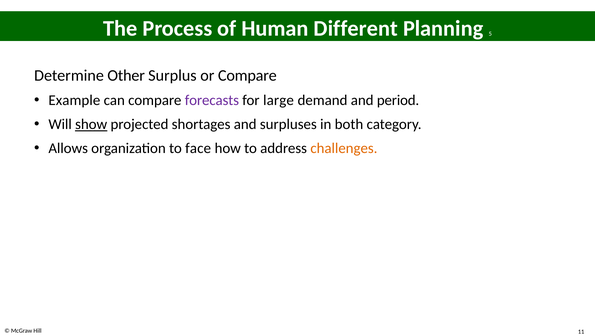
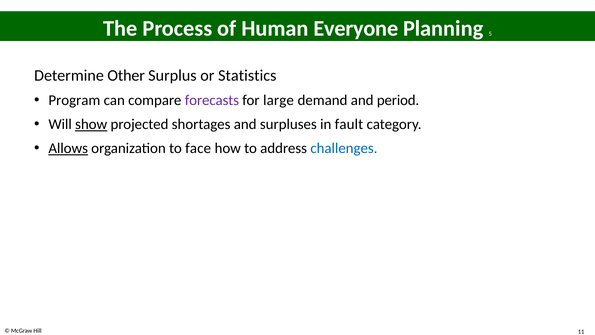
Different: Different -> Everyone
or Compare: Compare -> Statistics
Example: Example -> Program
both: both -> fault
Allows underline: none -> present
challenges colour: orange -> blue
